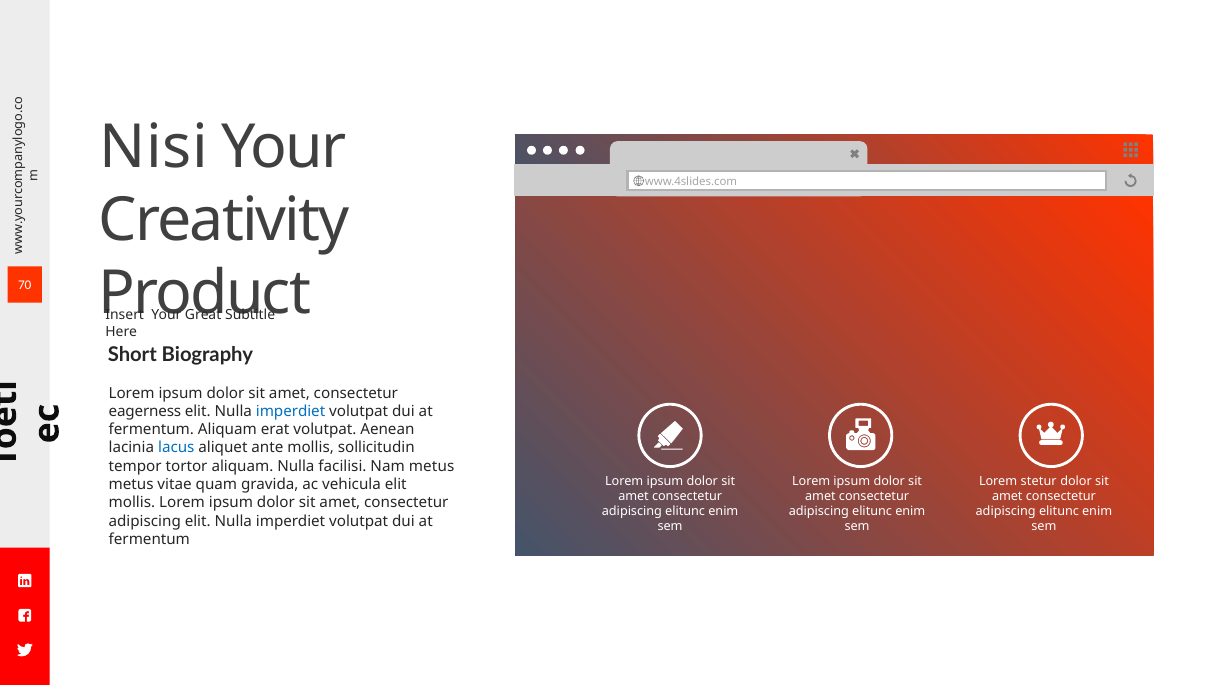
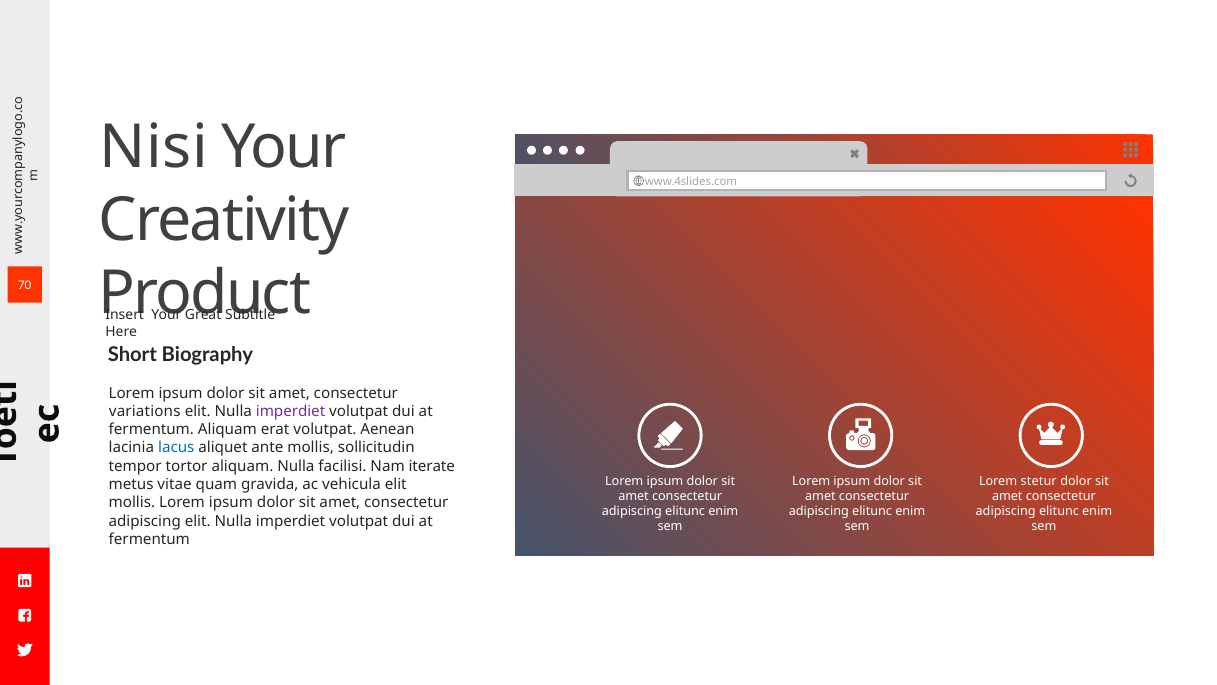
eagerness: eagerness -> variations
imperdiet at (291, 411) colour: blue -> purple
Nam metus: metus -> iterate
